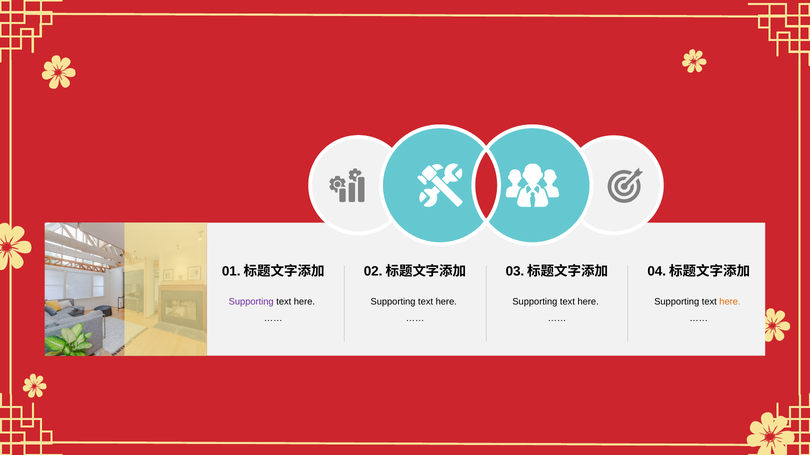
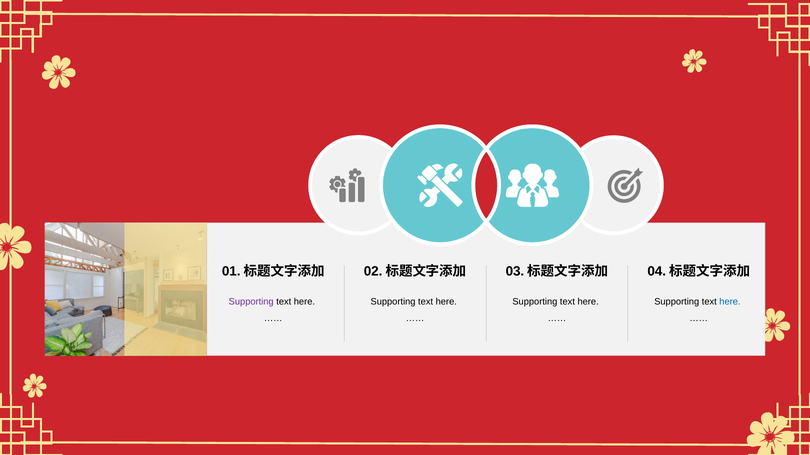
here at (730, 302) colour: orange -> blue
